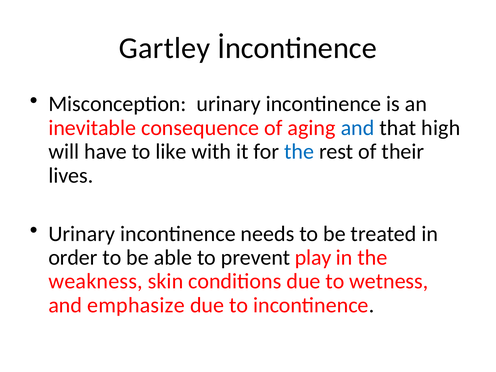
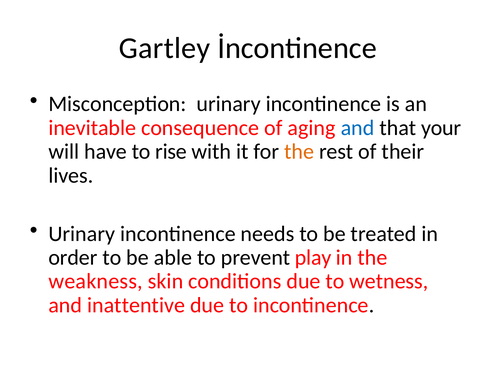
high: high -> your
like: like -> rise
the at (299, 152) colour: blue -> orange
emphasize: emphasize -> inattentive
